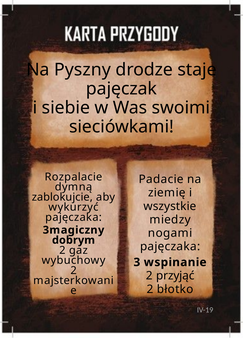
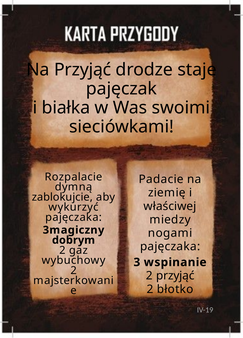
Na Pyszny: Pyszny -> Przyjąć
siebie: siebie -> białka
wszystkie: wszystkie -> właściwej
